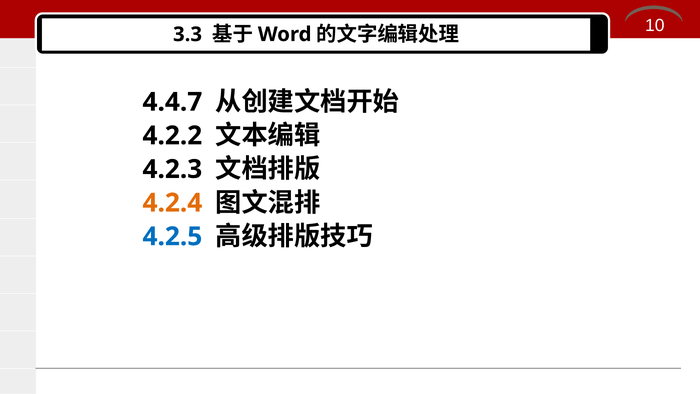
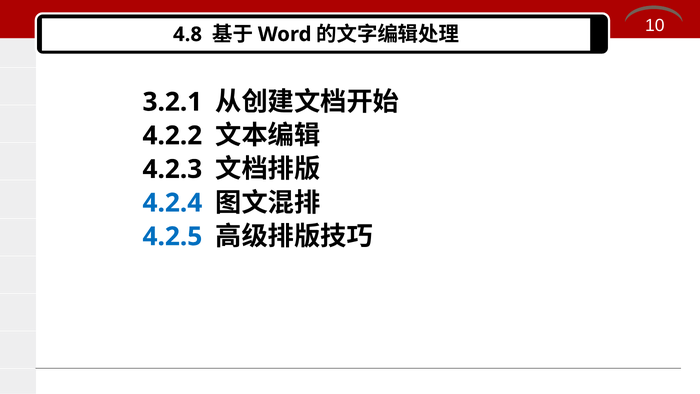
3.3: 3.3 -> 4.8
4.4.7: 4.4.7 -> 3.2.1
4.2.4 colour: orange -> blue
